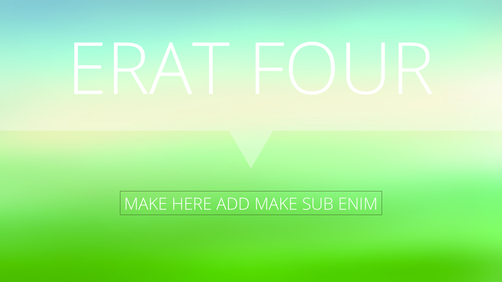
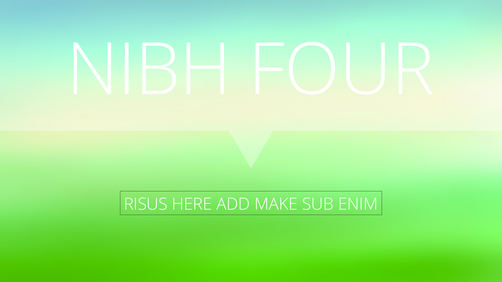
ERAT: ERAT -> NIBH
MAKE at (146, 205): MAKE -> RISUS
